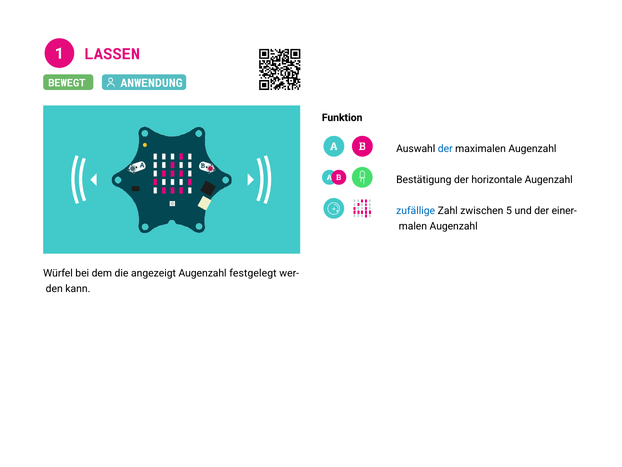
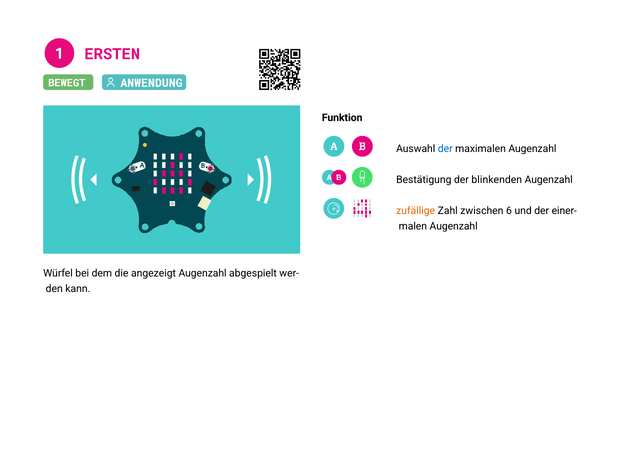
LASSEN: LASSEN -> ERSTEN
horizontale: horizontale -> blinkenden
zufällige colour: blue -> orange
5: 5 -> 6
festgelegt: festgelegt -> abgespielt
